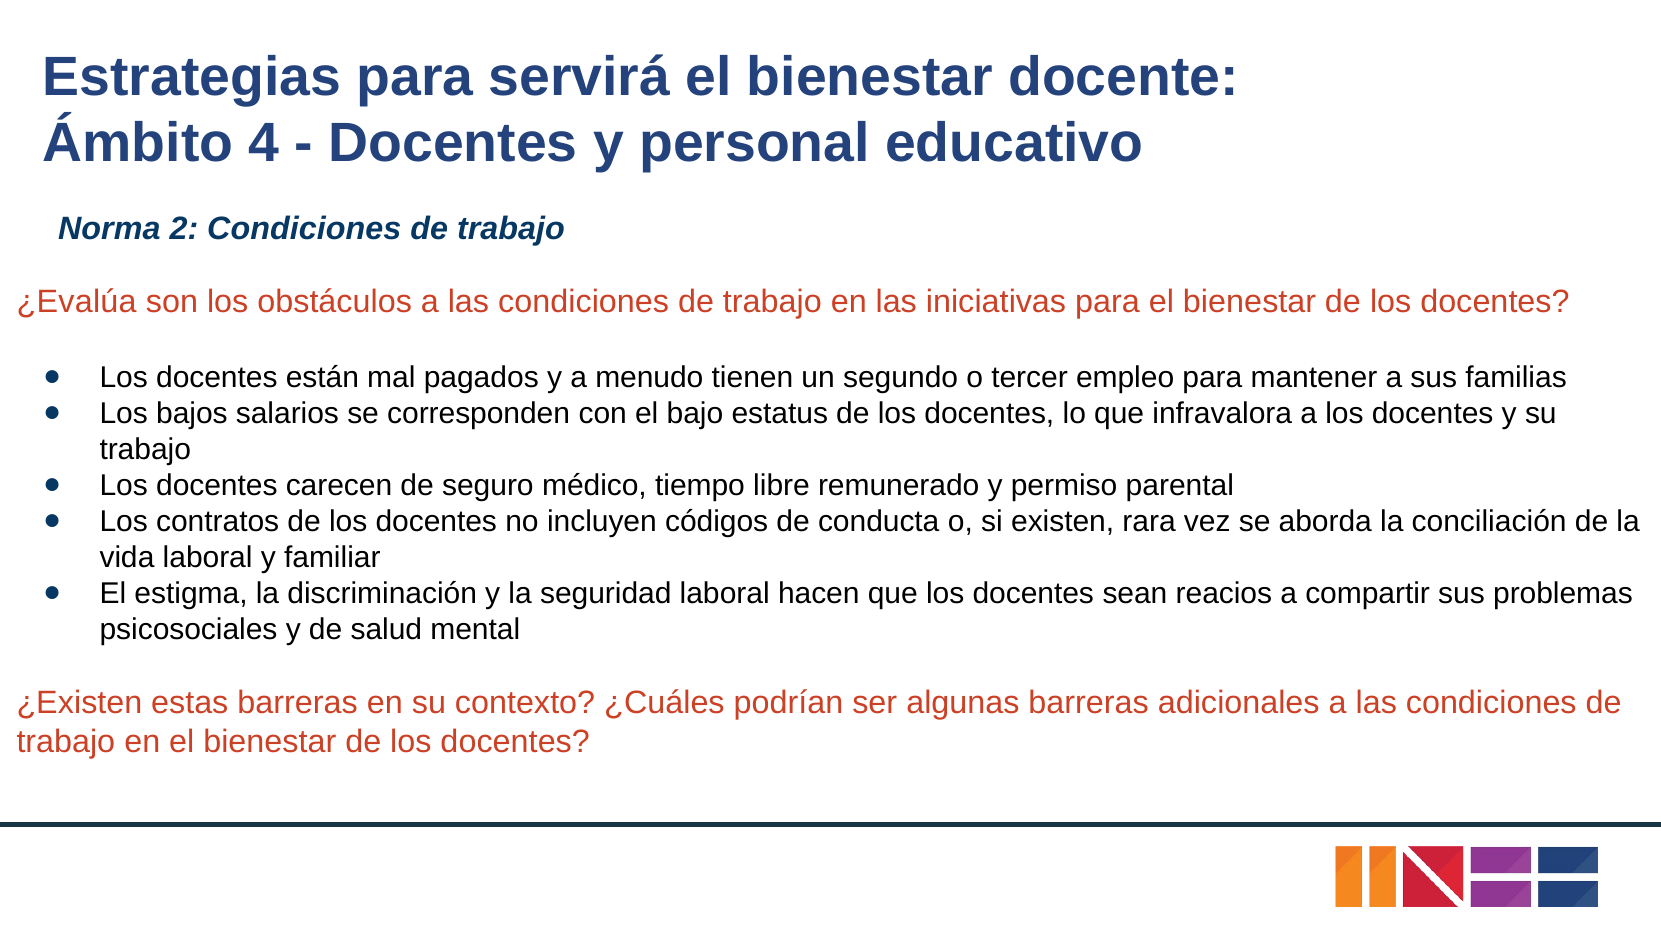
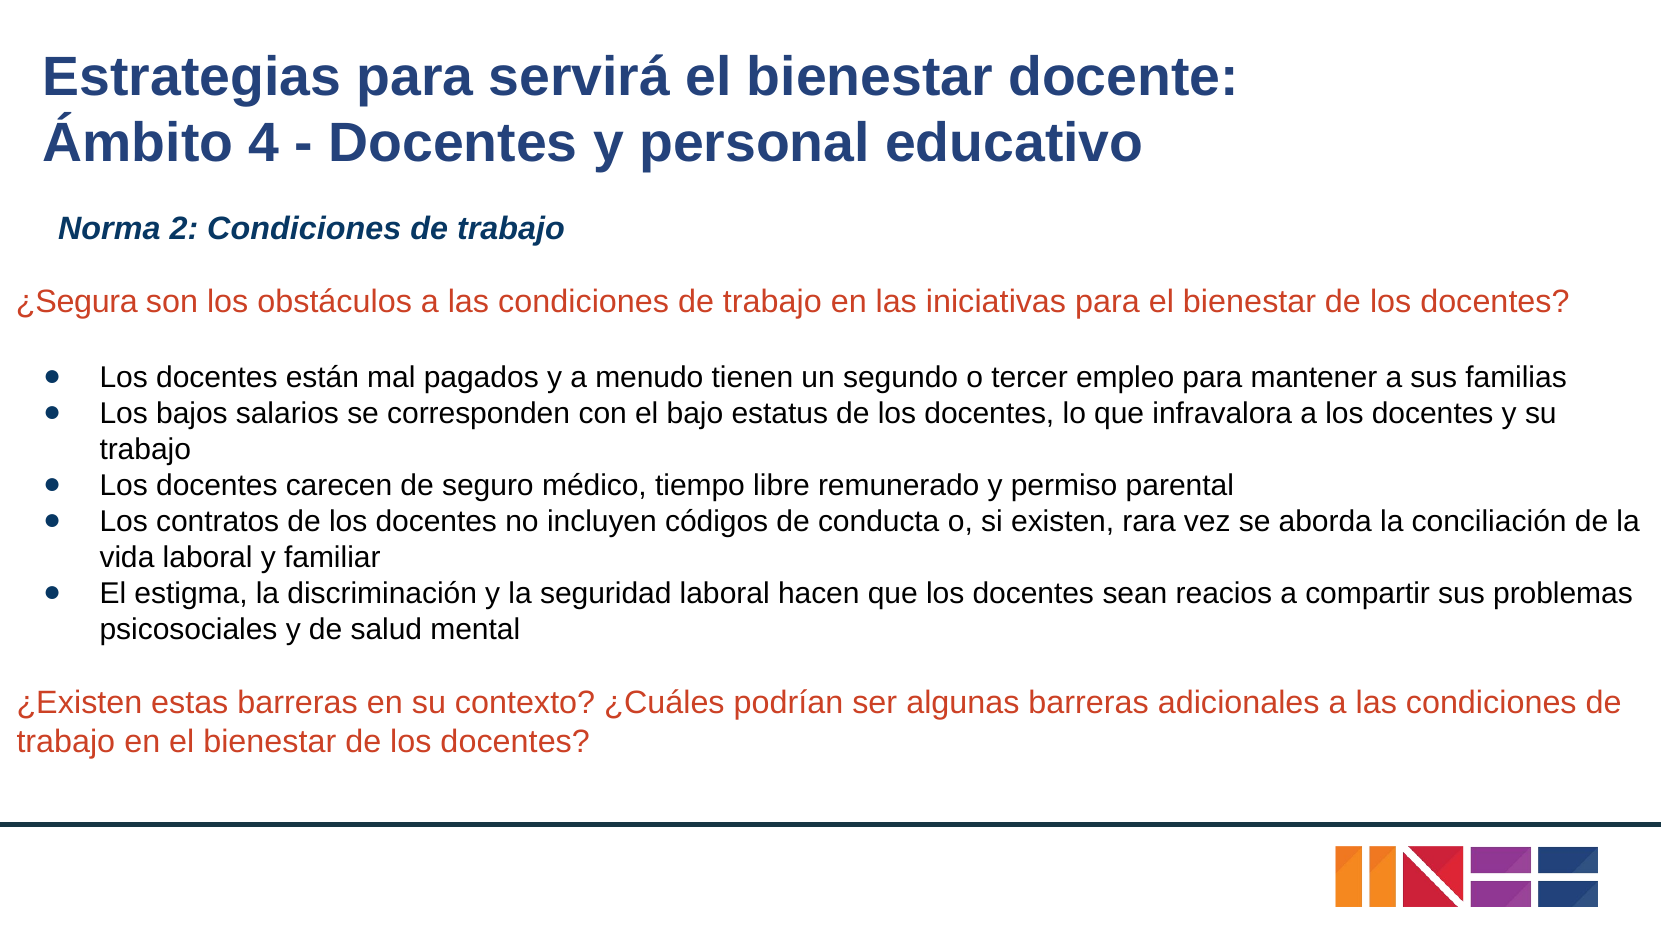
¿Evalúa: ¿Evalúa -> ¿Segura
